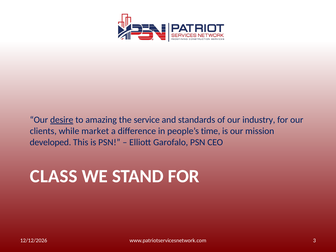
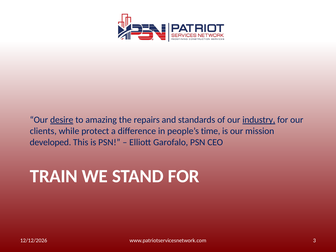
service: service -> repairs
industry underline: none -> present
market: market -> protect
CLASS: CLASS -> TRAIN
